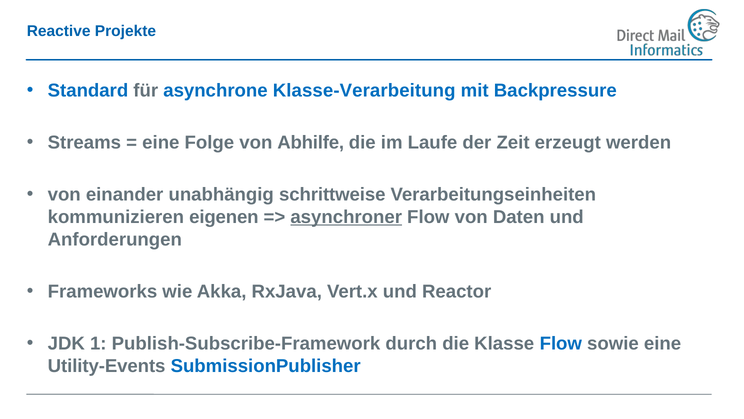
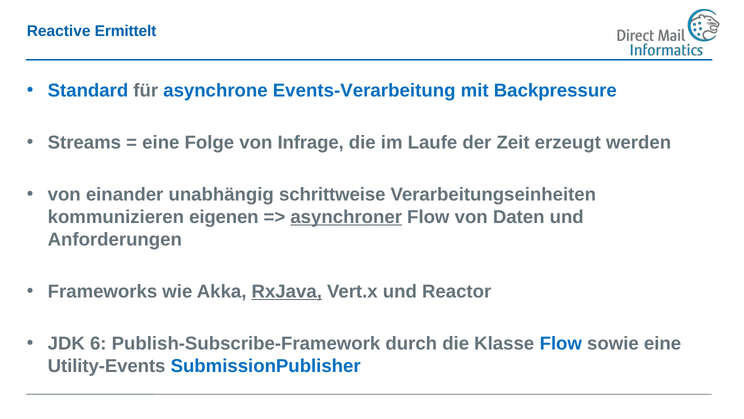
Projekte: Projekte -> Ermittelt
Klasse-Verarbeitung: Klasse-Verarbeitung -> Events-Verarbeitung
Abhilfe: Abhilfe -> Infrage
RxJava underline: none -> present
1: 1 -> 6
